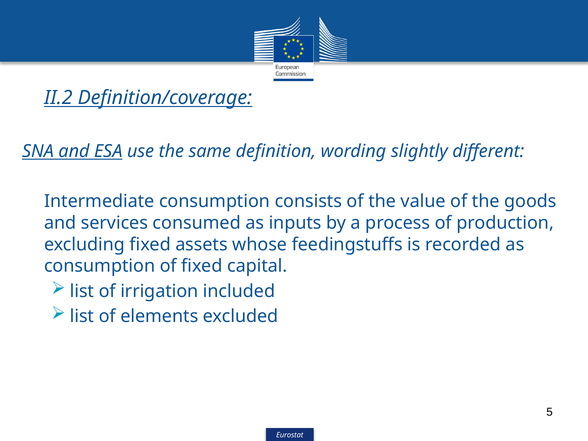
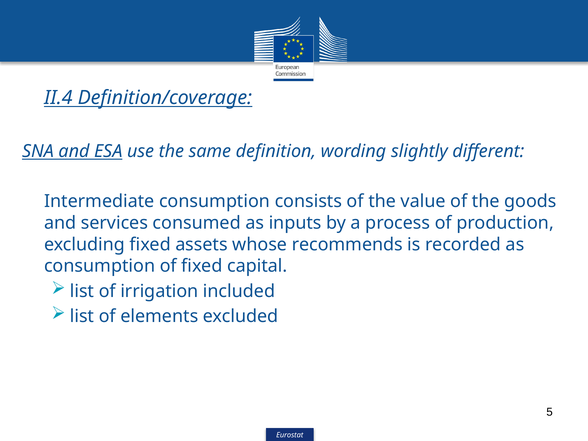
II.2: II.2 -> II.4
feedingstuffs: feedingstuffs -> recommends
